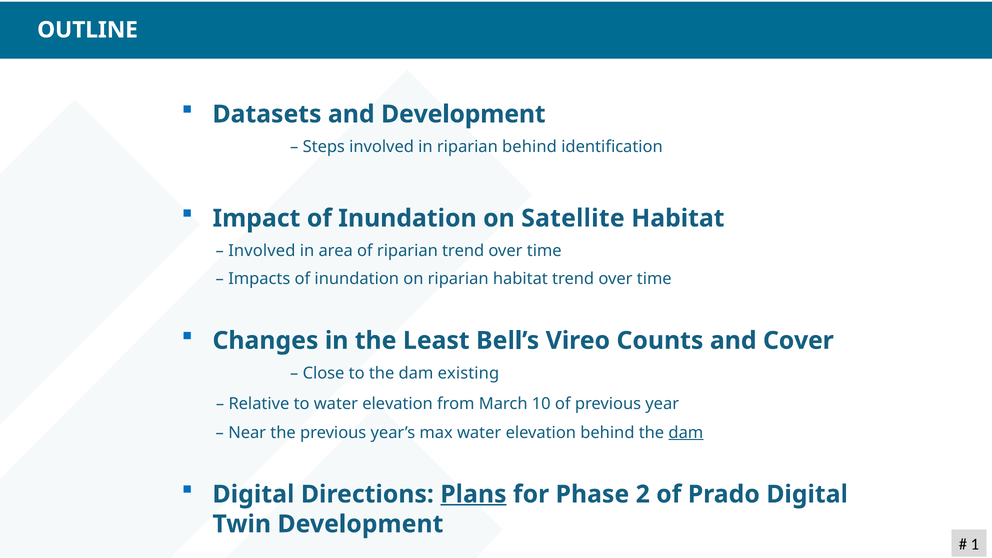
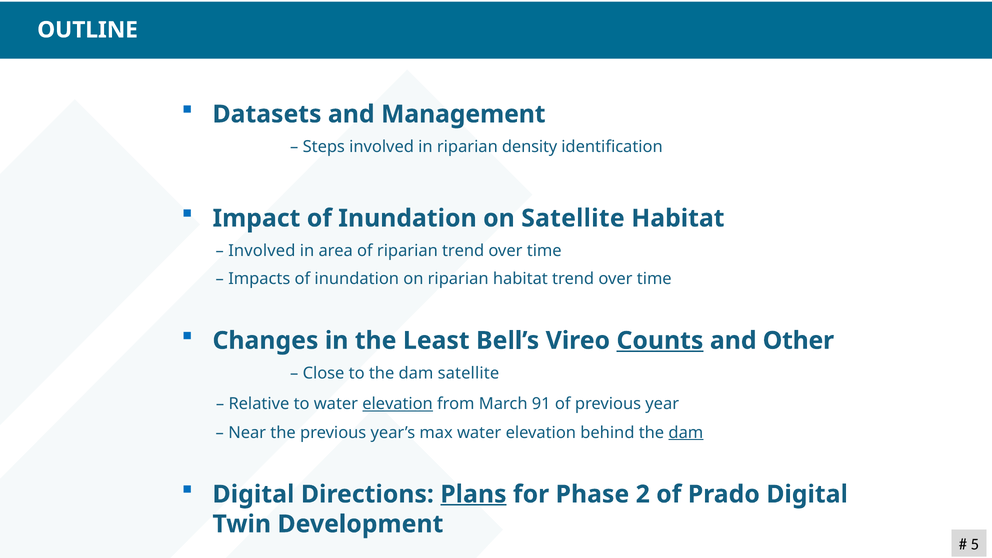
and Development: Development -> Management
riparian behind: behind -> density
Counts underline: none -> present
Cover: Cover -> Other
dam existing: existing -> satellite
elevation at (398, 404) underline: none -> present
10: 10 -> 91
1: 1 -> 5
